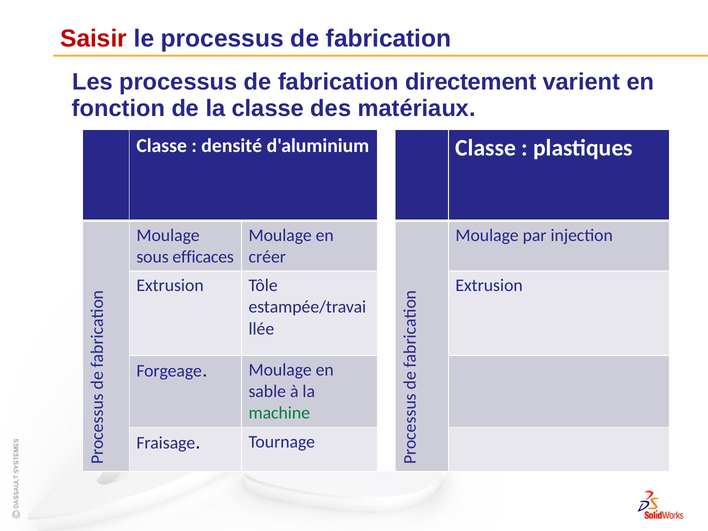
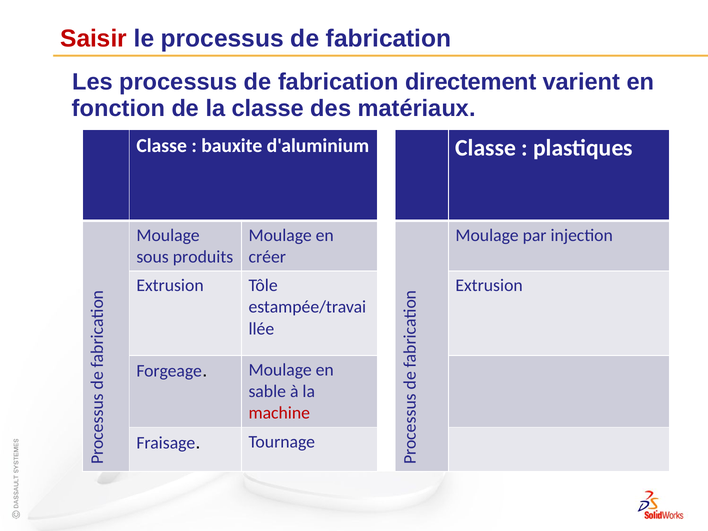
densité: densité -> bauxite
efficaces: efficaces -> produits
machine colour: green -> red
